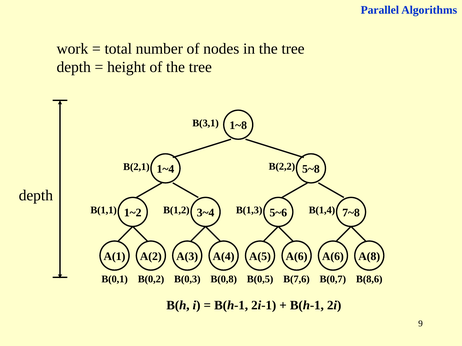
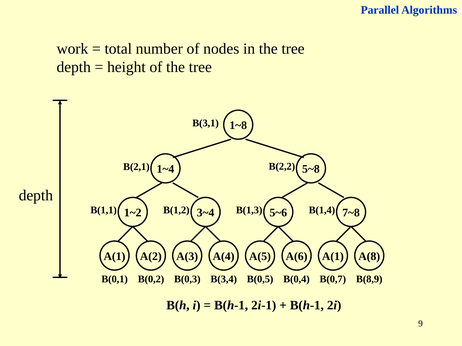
A(6 A(6: A(6 -> A(1
B(0,8: B(0,8 -> B(3,4
B(7,6: B(7,6 -> B(0,4
B(8,6: B(8,6 -> B(8,9
